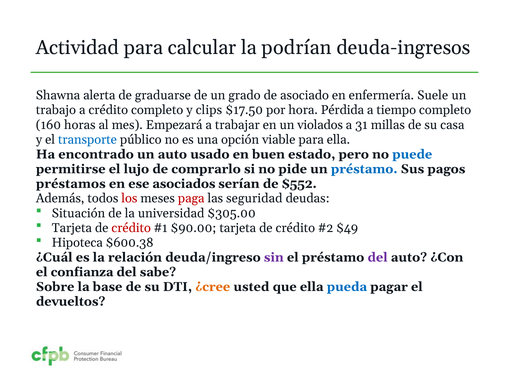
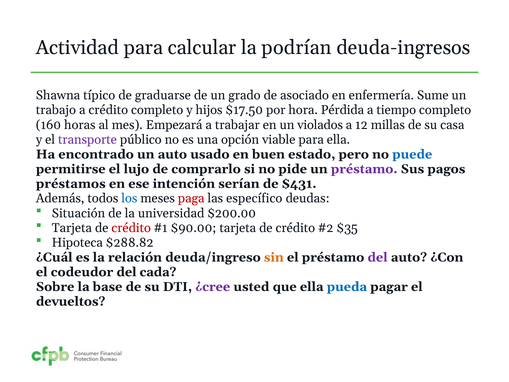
alerta: alerta -> típico
Suele: Suele -> Sume
clips: clips -> hijos
31: 31 -> 12
transporte colour: blue -> purple
préstamo at (364, 169) colour: blue -> purple
asociados: asociados -> intención
$552: $552 -> $431
los colour: red -> blue
seguridad: seguridad -> específico
$305.00: $305.00 -> $200.00
$49: $49 -> $35
$600.38: $600.38 -> $288.82
sin colour: purple -> orange
confianza: confianza -> codeudor
sabe: sabe -> cada
¿cree colour: orange -> purple
